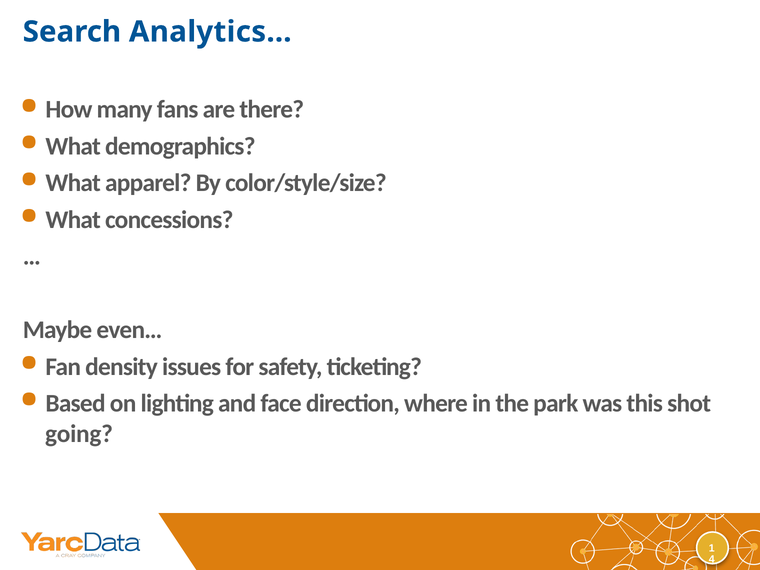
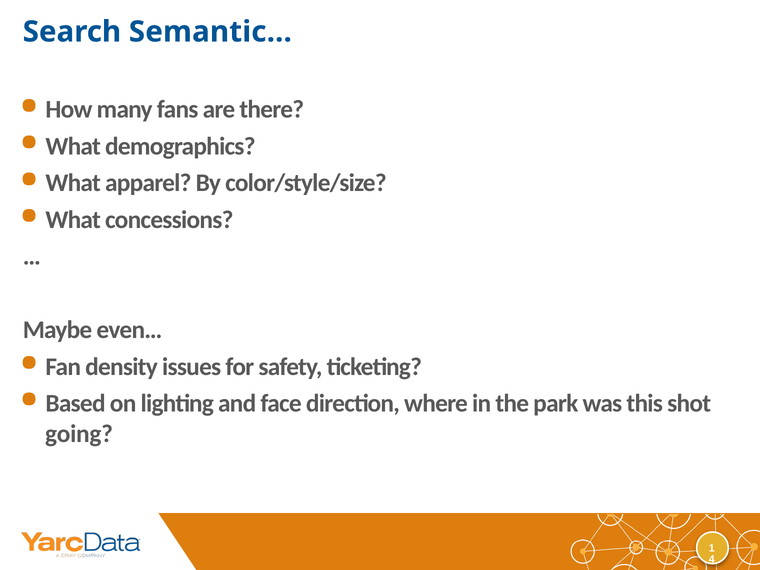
Analytics…: Analytics… -> Semantic…
